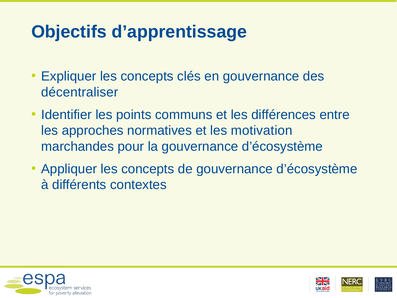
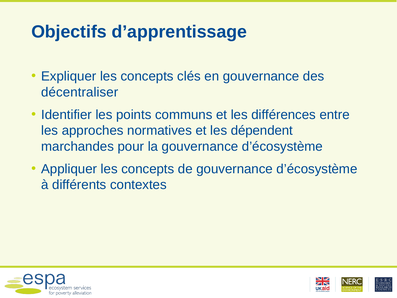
motivation: motivation -> dépendent
